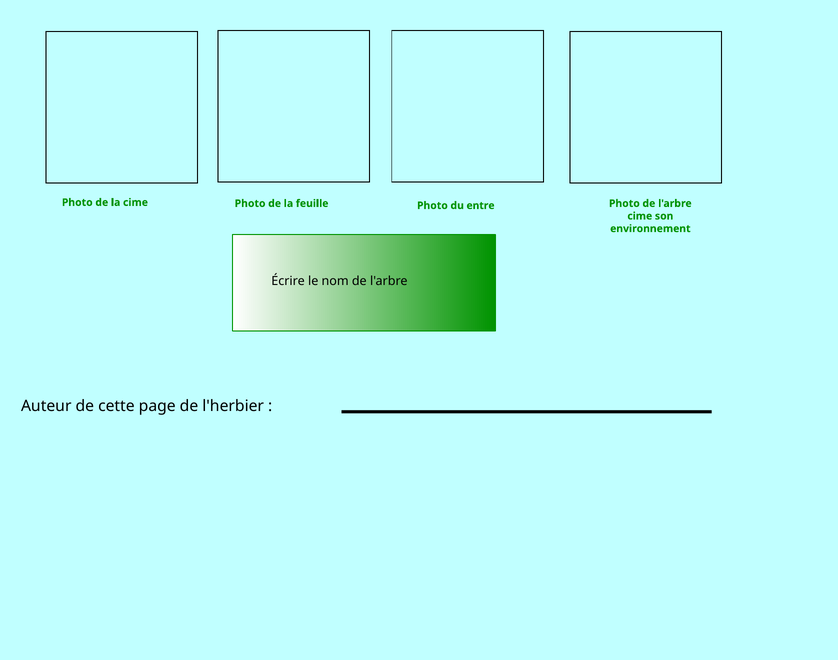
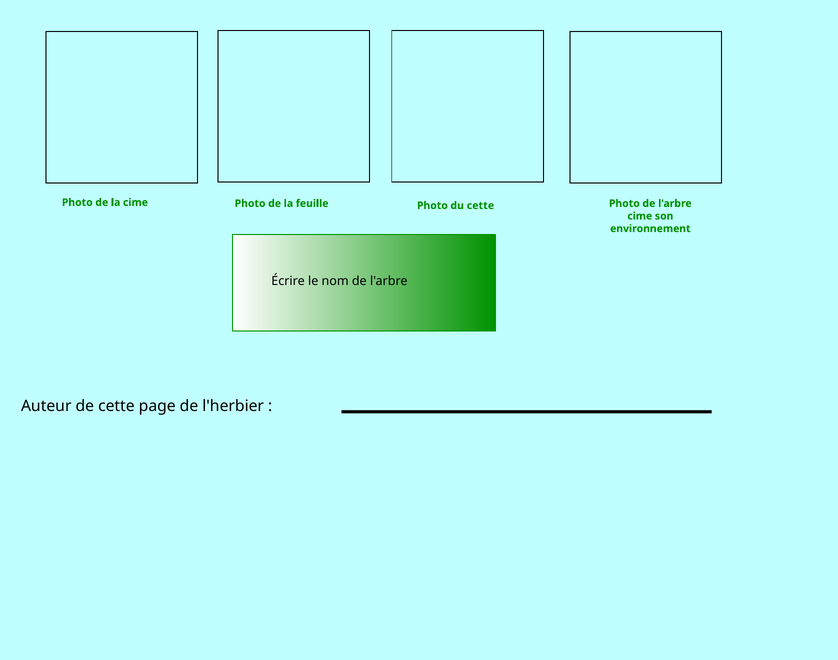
du entre: entre -> cette
